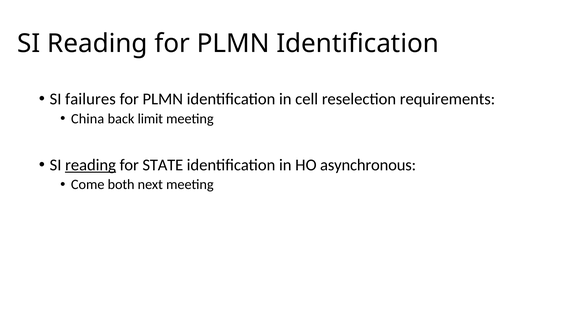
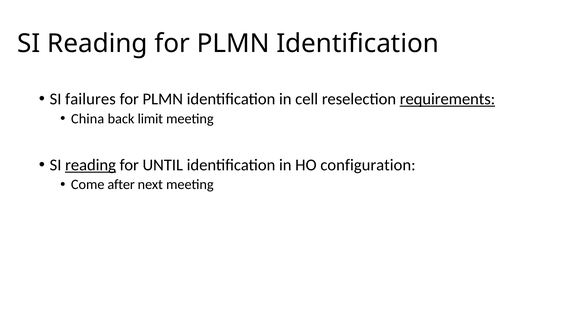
requirements underline: none -> present
STATE: STATE -> UNTIL
asynchronous: asynchronous -> configuration
both: both -> after
